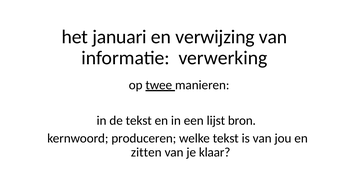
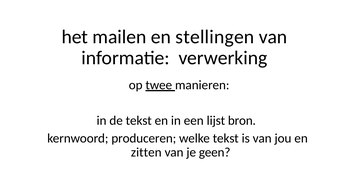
januari: januari -> mailen
verwijzing: verwijzing -> stellingen
klaar: klaar -> geen
